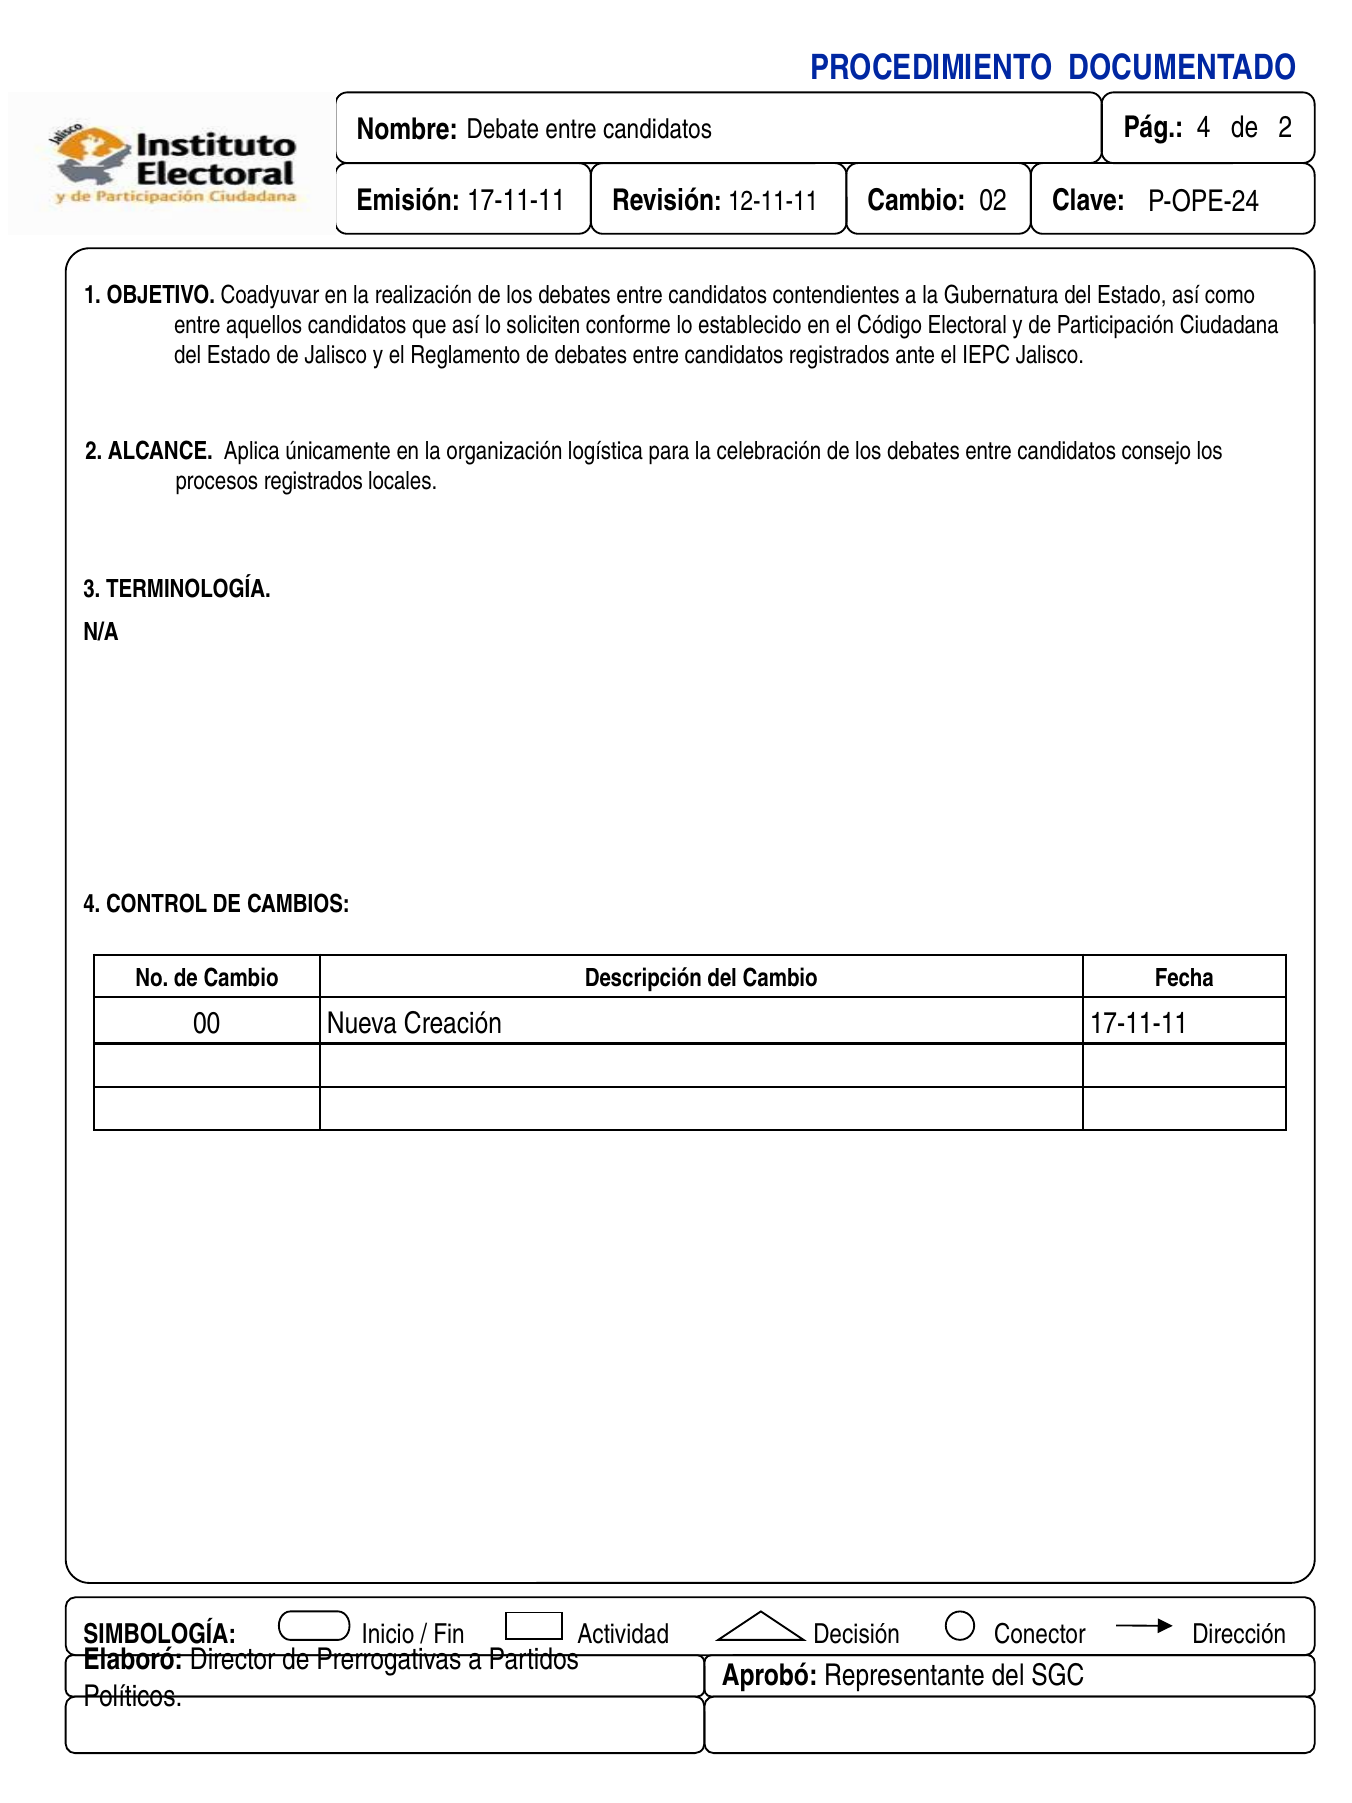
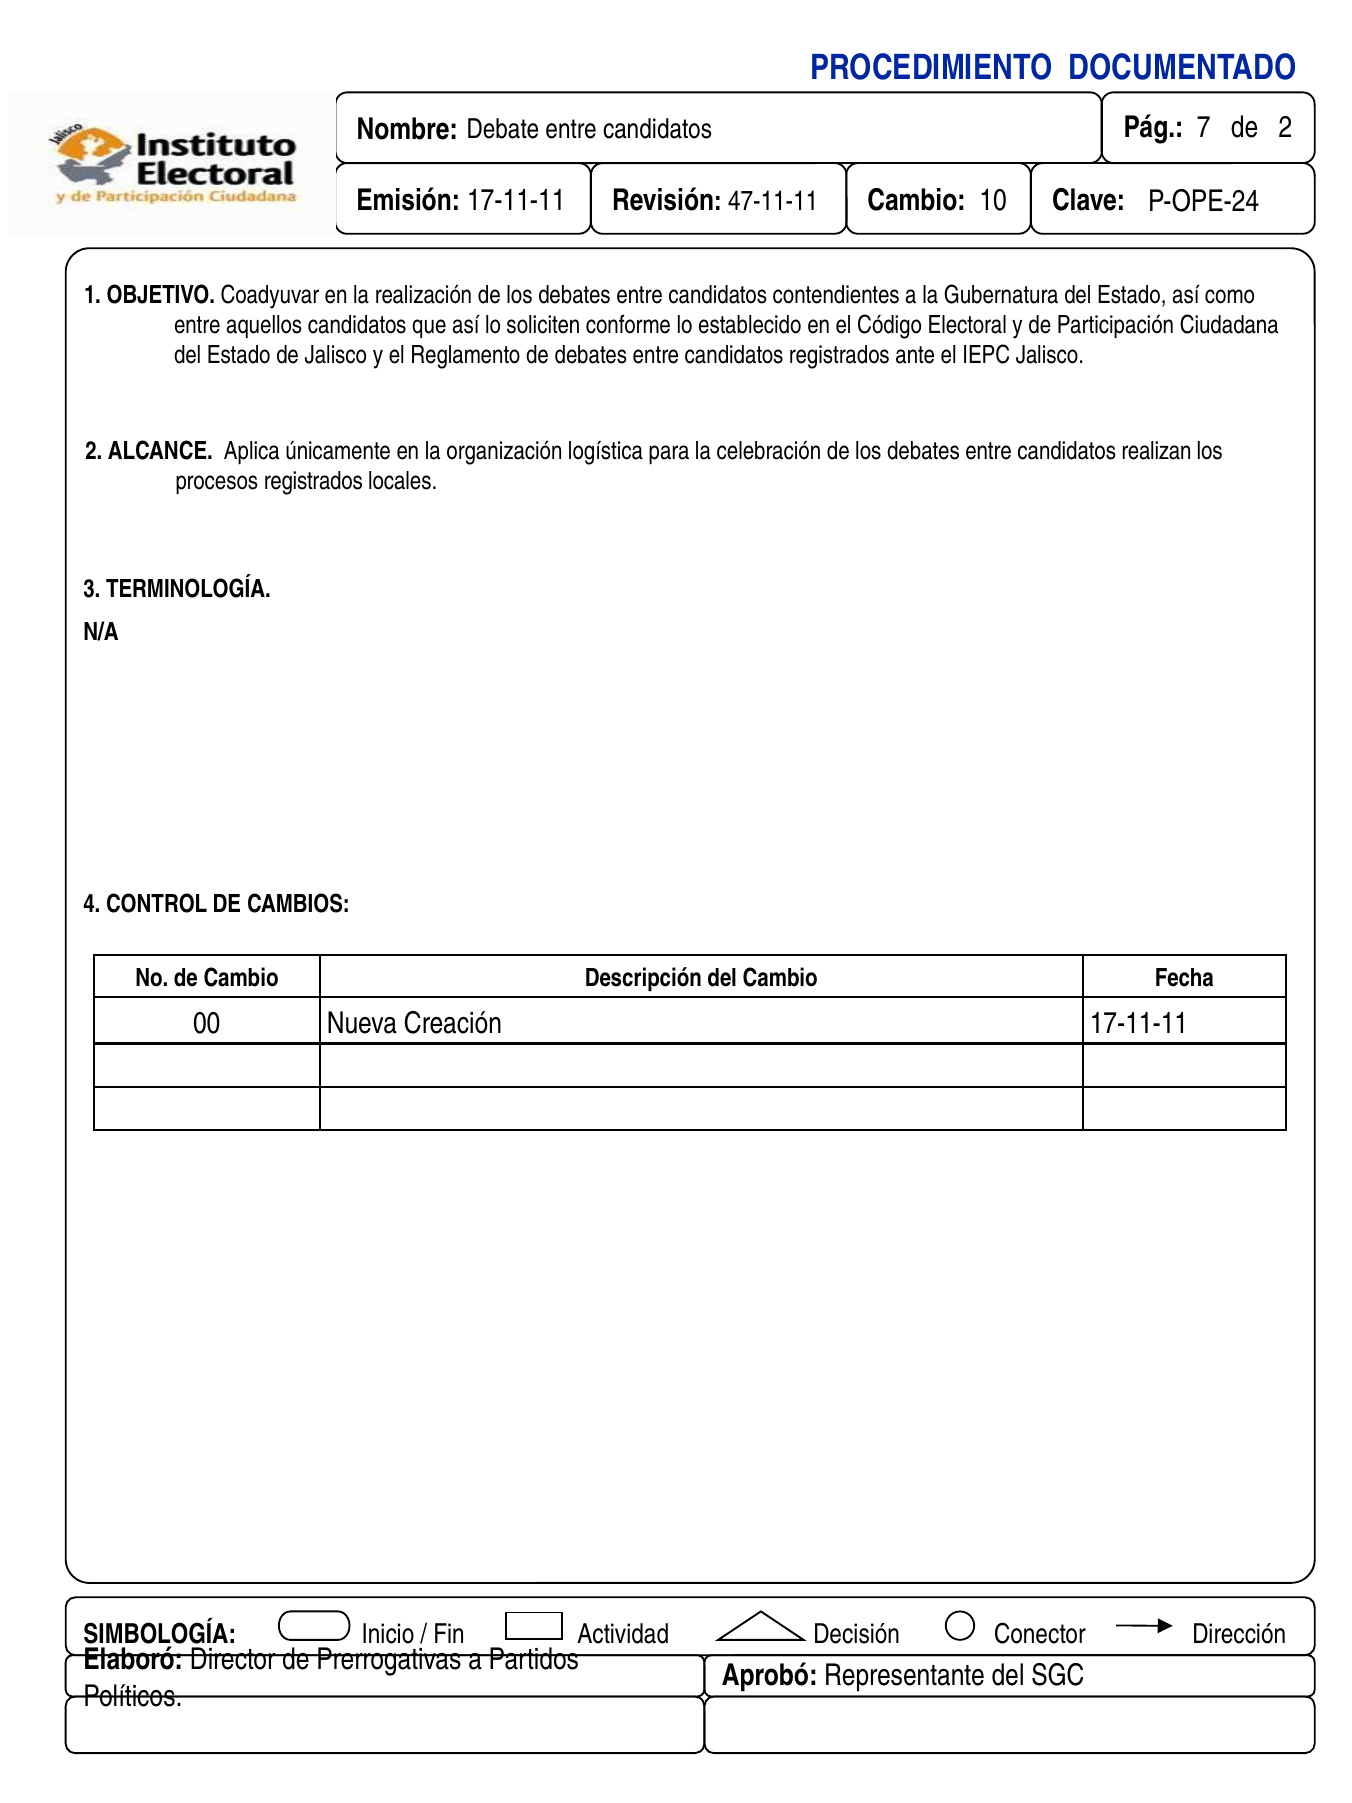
4 at (1204, 127): 4 -> 7
12-11-11: 12-11-11 -> 47-11-11
02: 02 -> 10
consejo: consejo -> realizan
